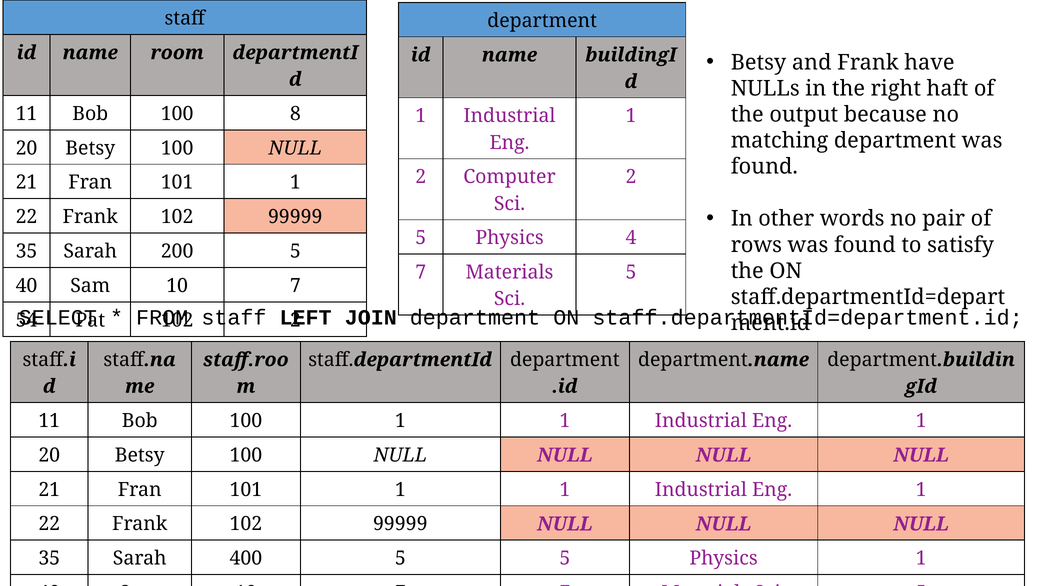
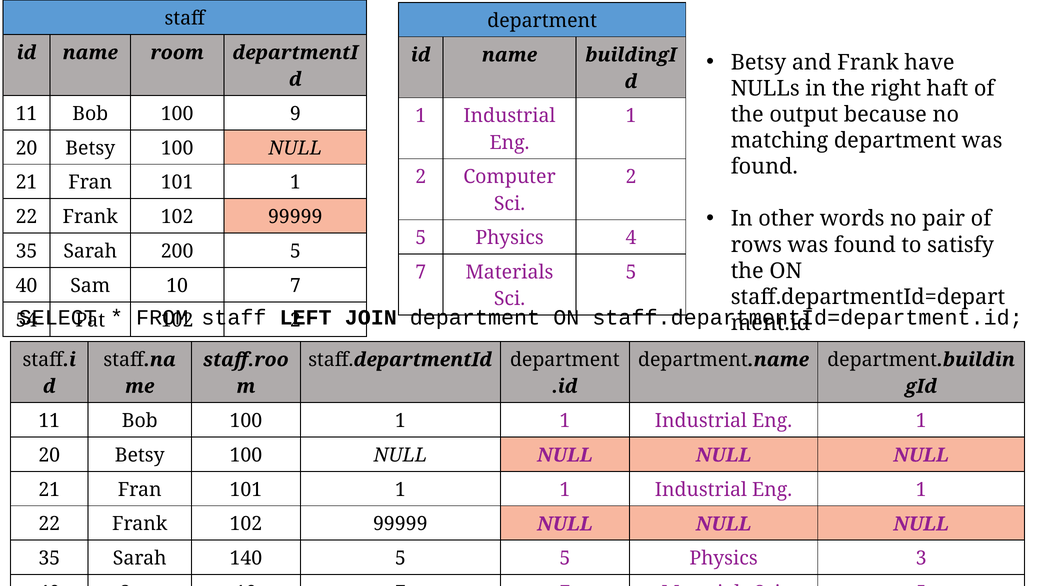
8: 8 -> 9
400: 400 -> 140
Physics 1: 1 -> 3
